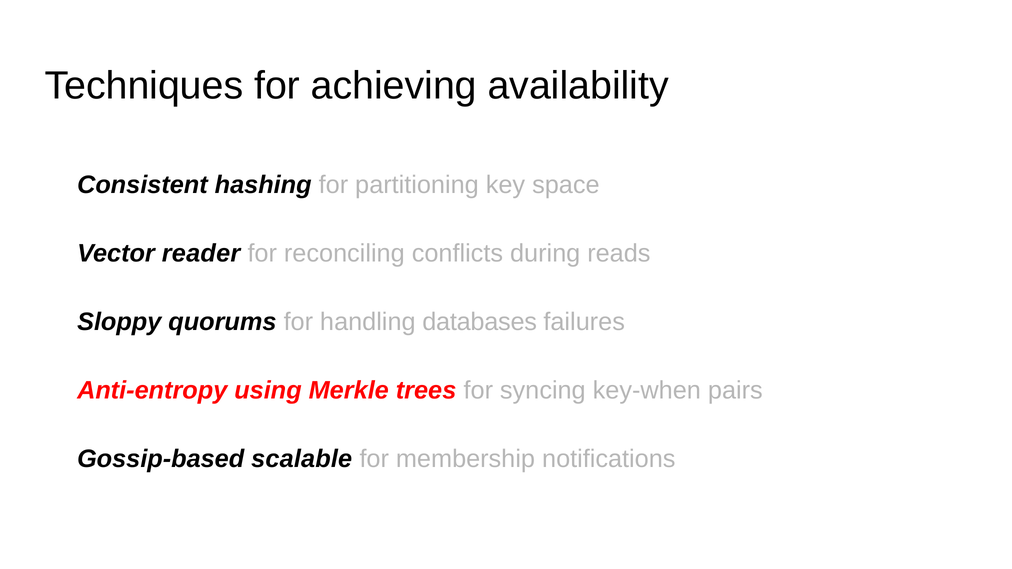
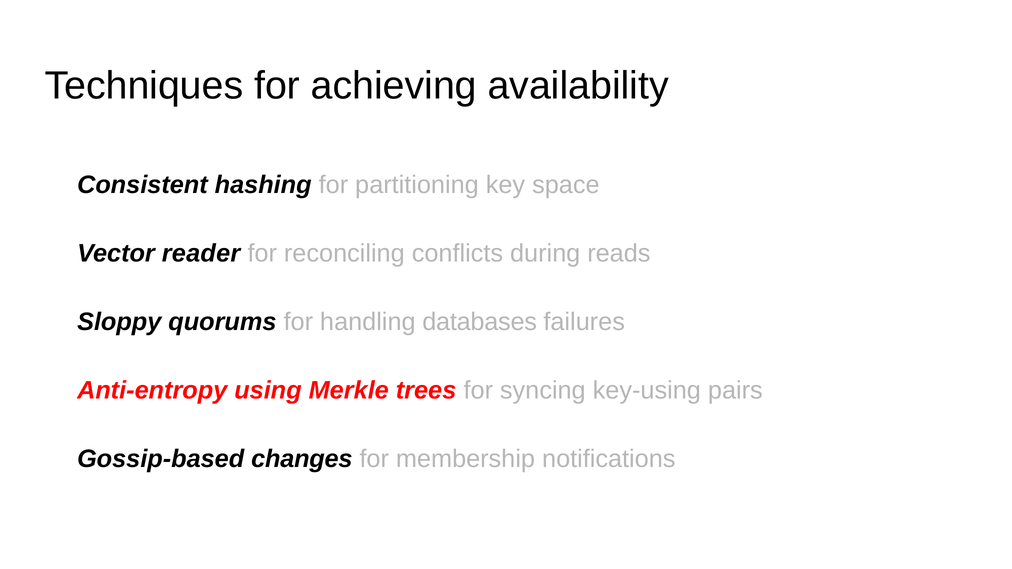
key-when: key-when -> key-using
scalable: scalable -> changes
